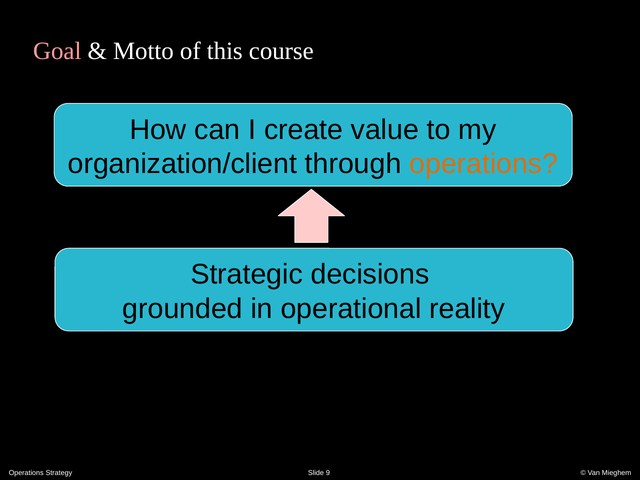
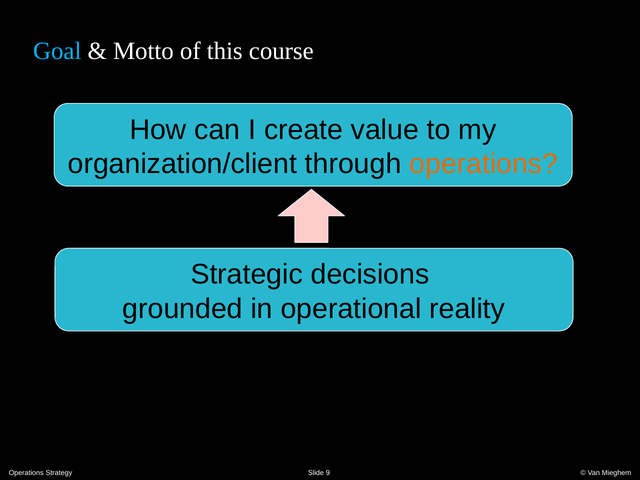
Goal colour: pink -> light blue
